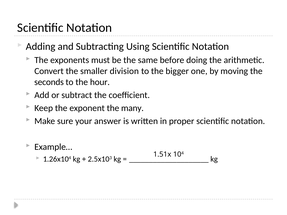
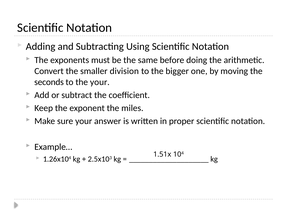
the hour: hour -> your
many: many -> miles
